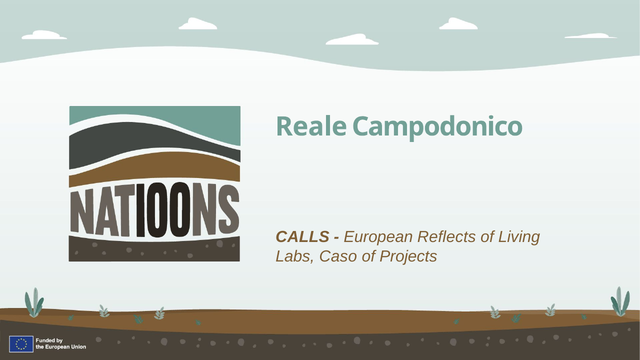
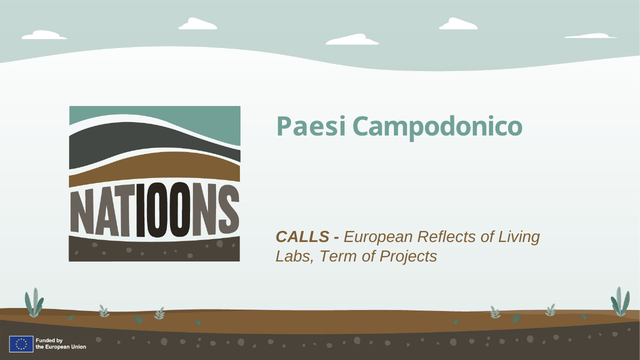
Reale: Reale -> Paesi
Caso: Caso -> Term
